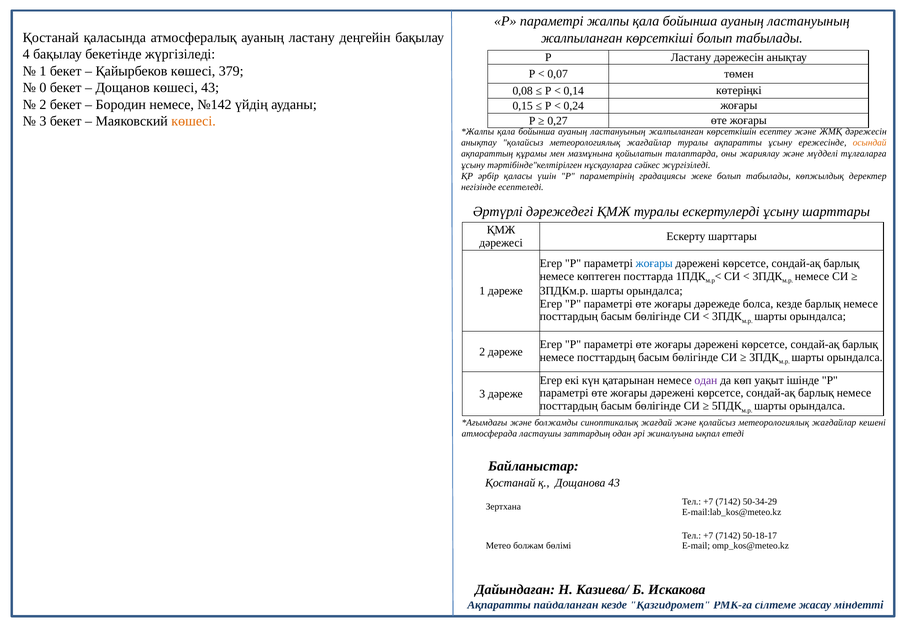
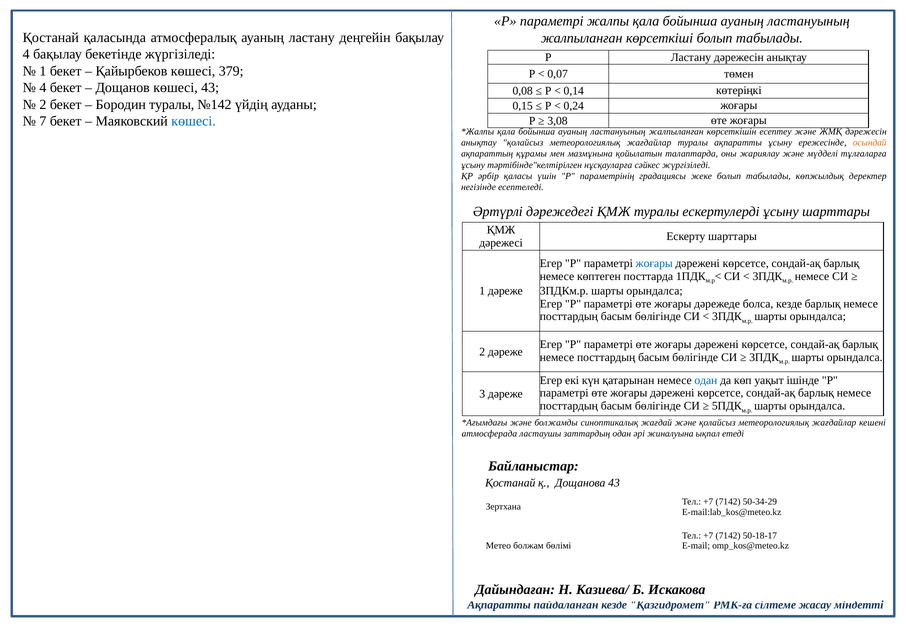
0 at (43, 88): 0 -> 4
Бородин немесе: немесе -> туралы
3 at (43, 121): 3 -> 7
көшесі at (194, 121) colour: orange -> blue
0,27: 0,27 -> 3,08
одан at (706, 380) colour: purple -> blue
